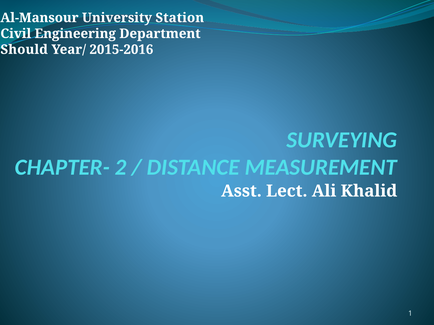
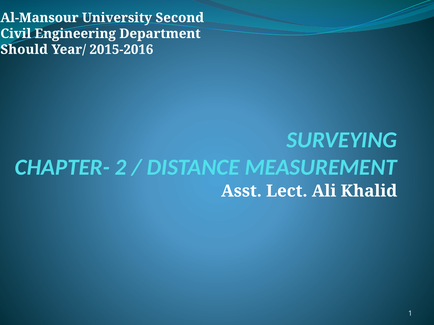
Station: Station -> Second
